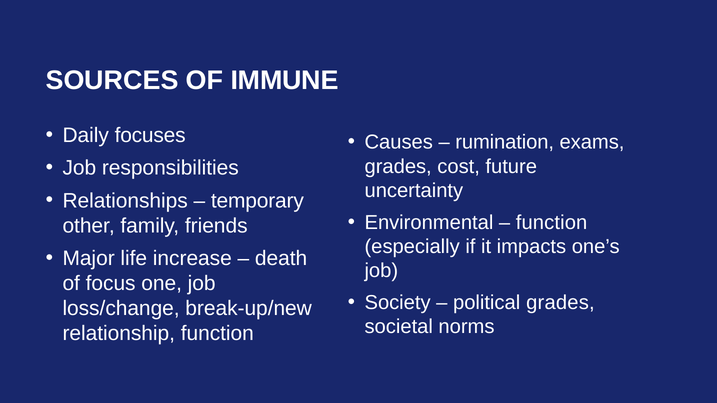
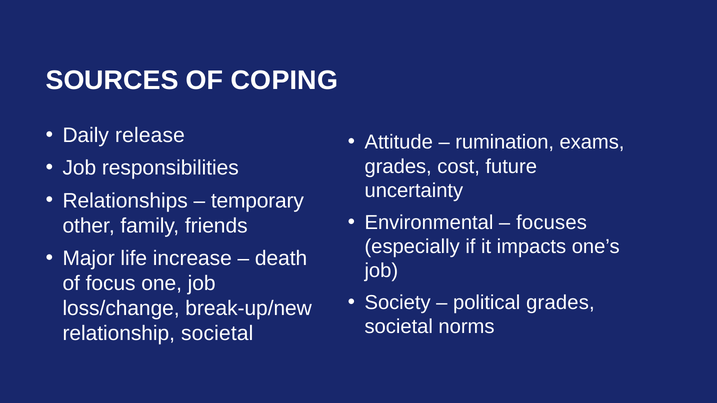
IMMUNE: IMMUNE -> COPING
focuses: focuses -> release
Causes: Causes -> Attitude
function at (552, 223): function -> focuses
relationship function: function -> societal
